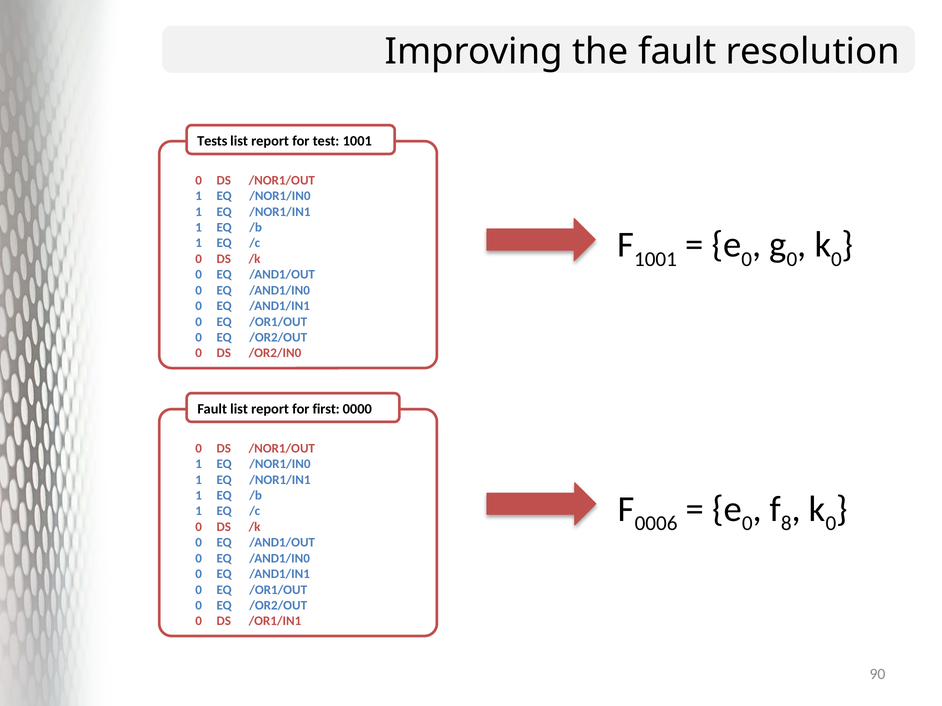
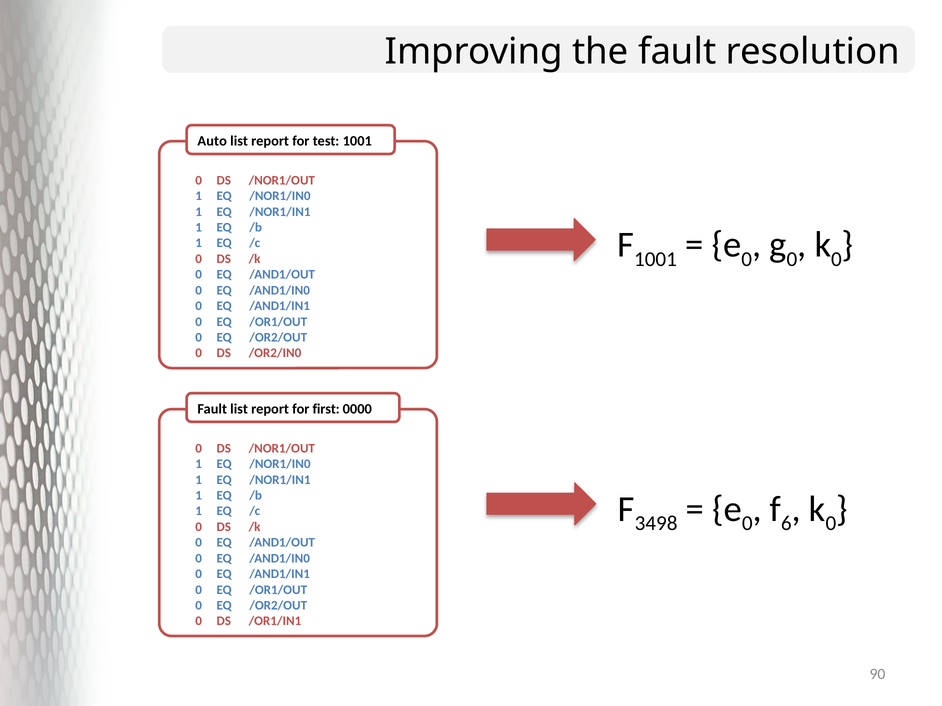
Tests: Tests -> Auto
0006: 0006 -> 3498
8: 8 -> 6
